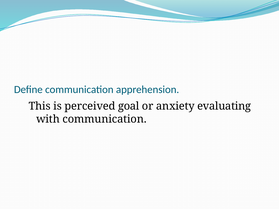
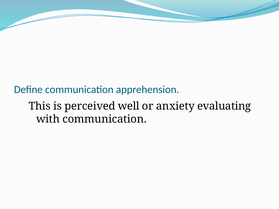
goal: goal -> well
